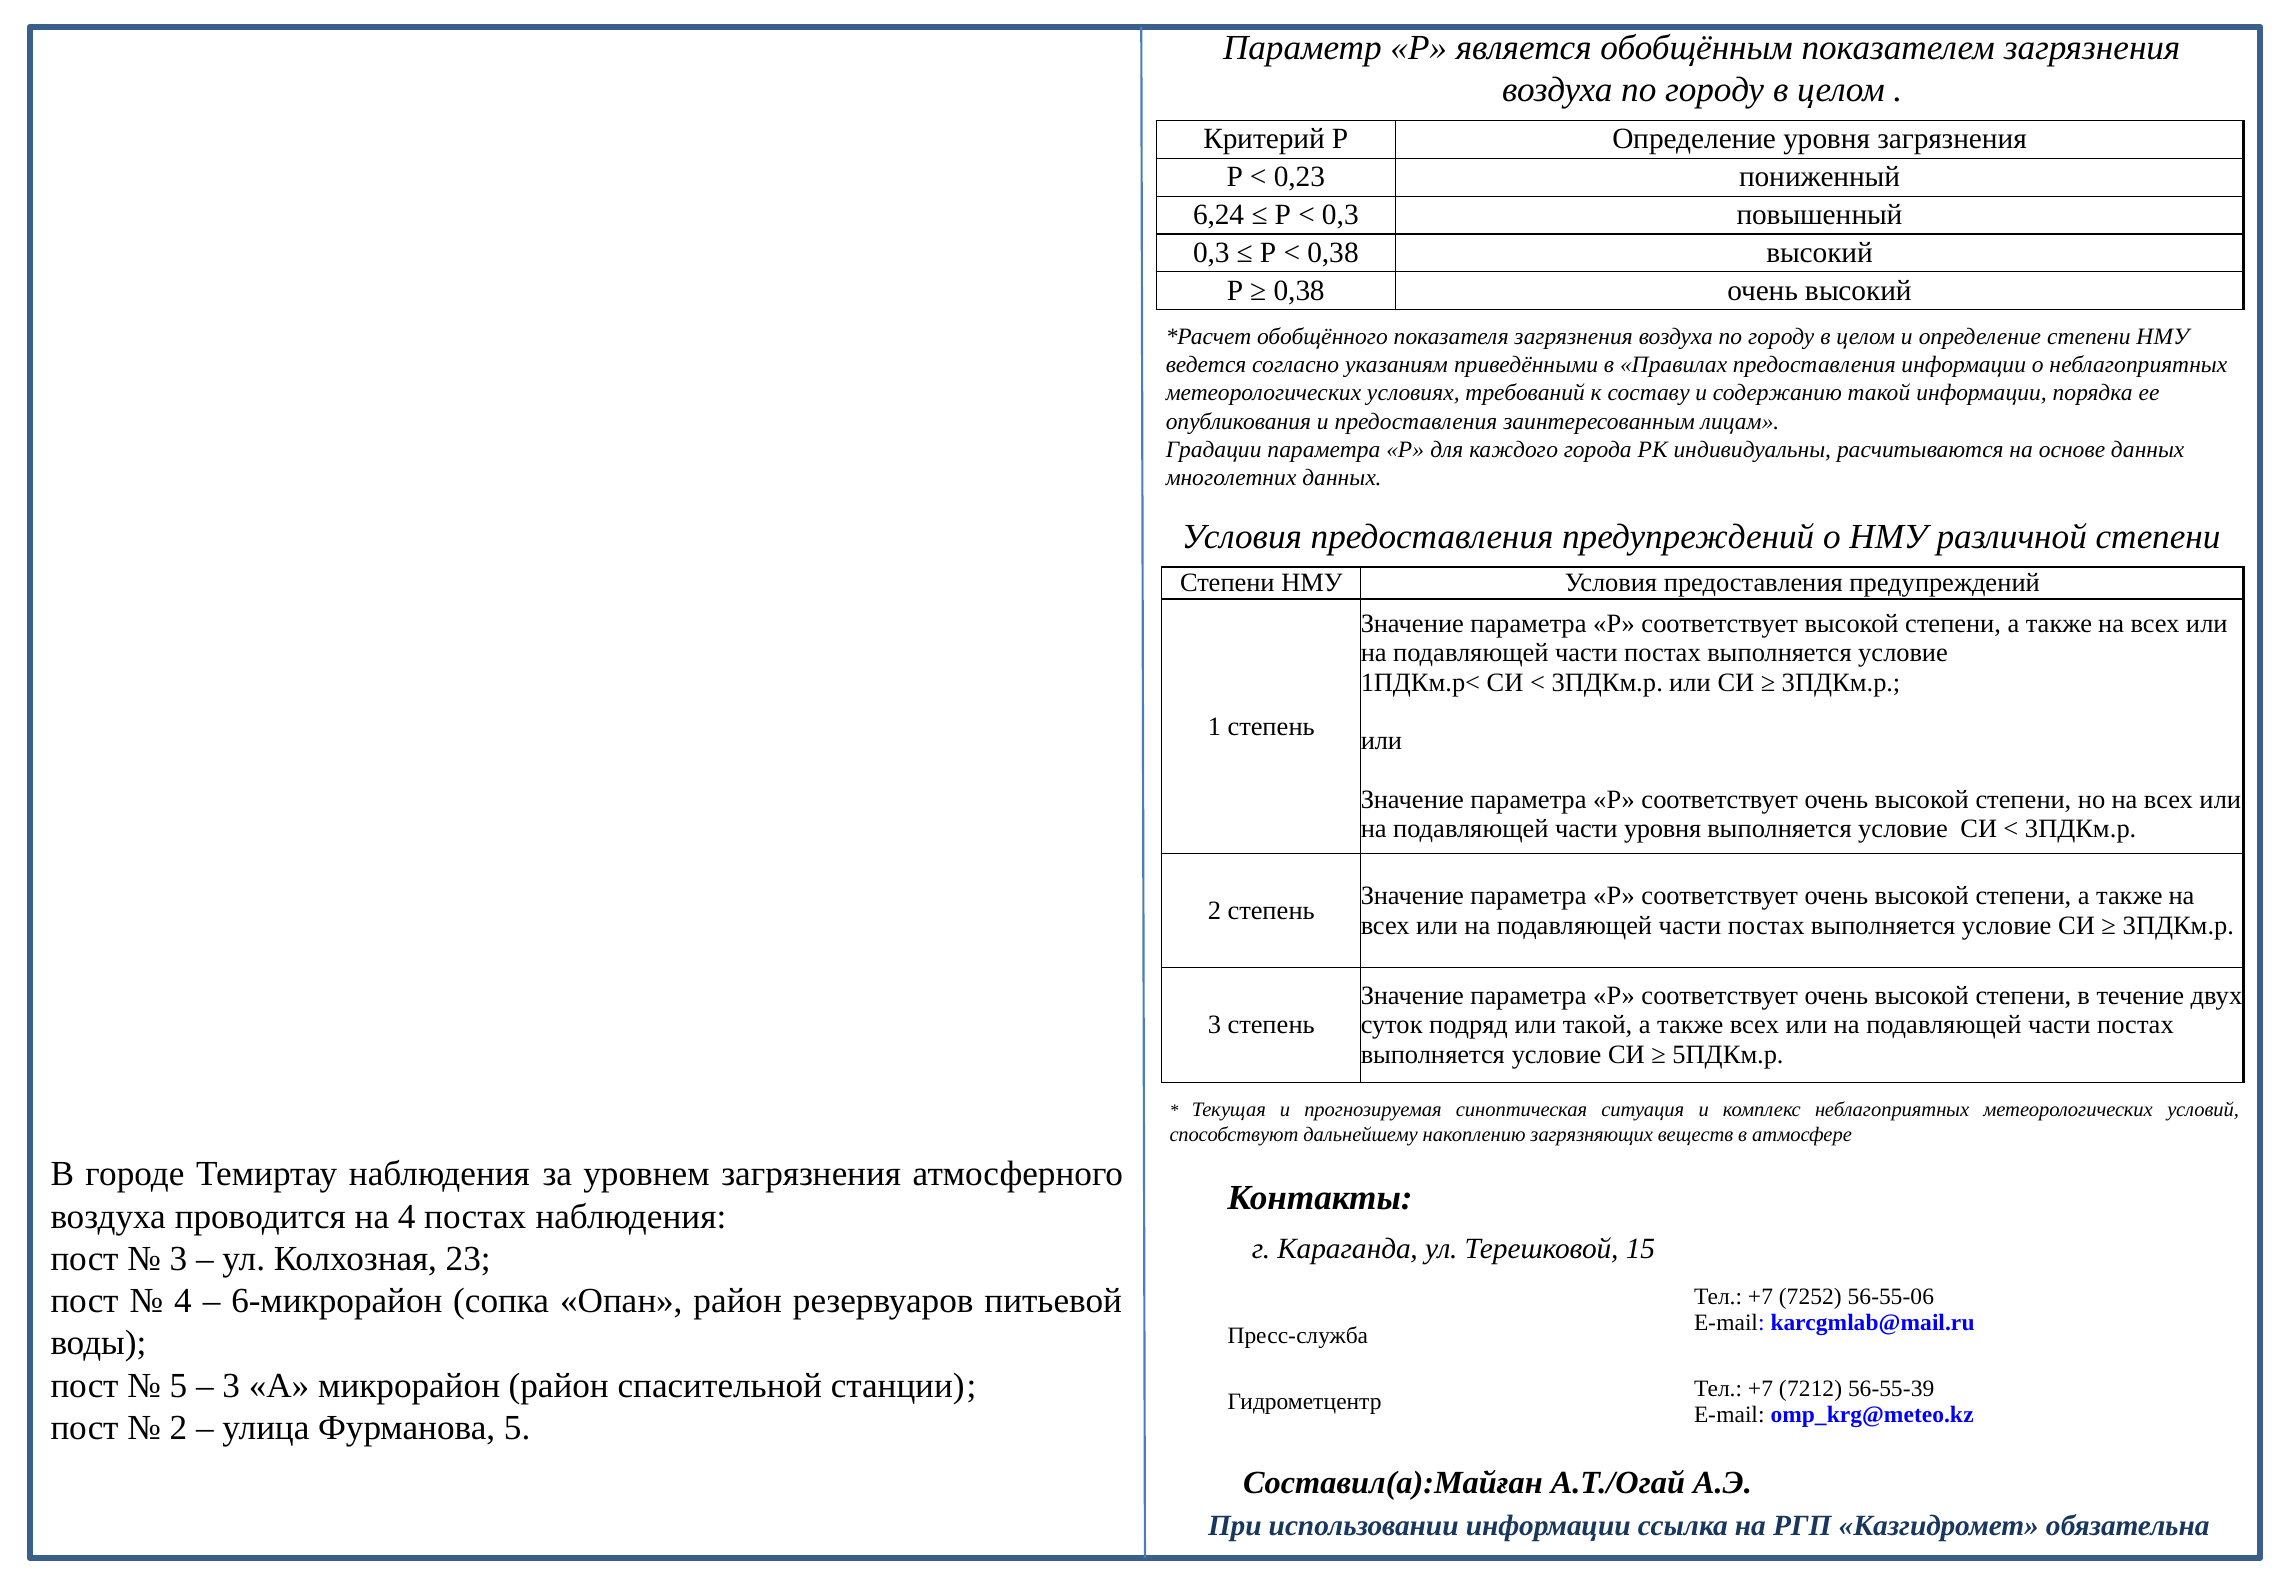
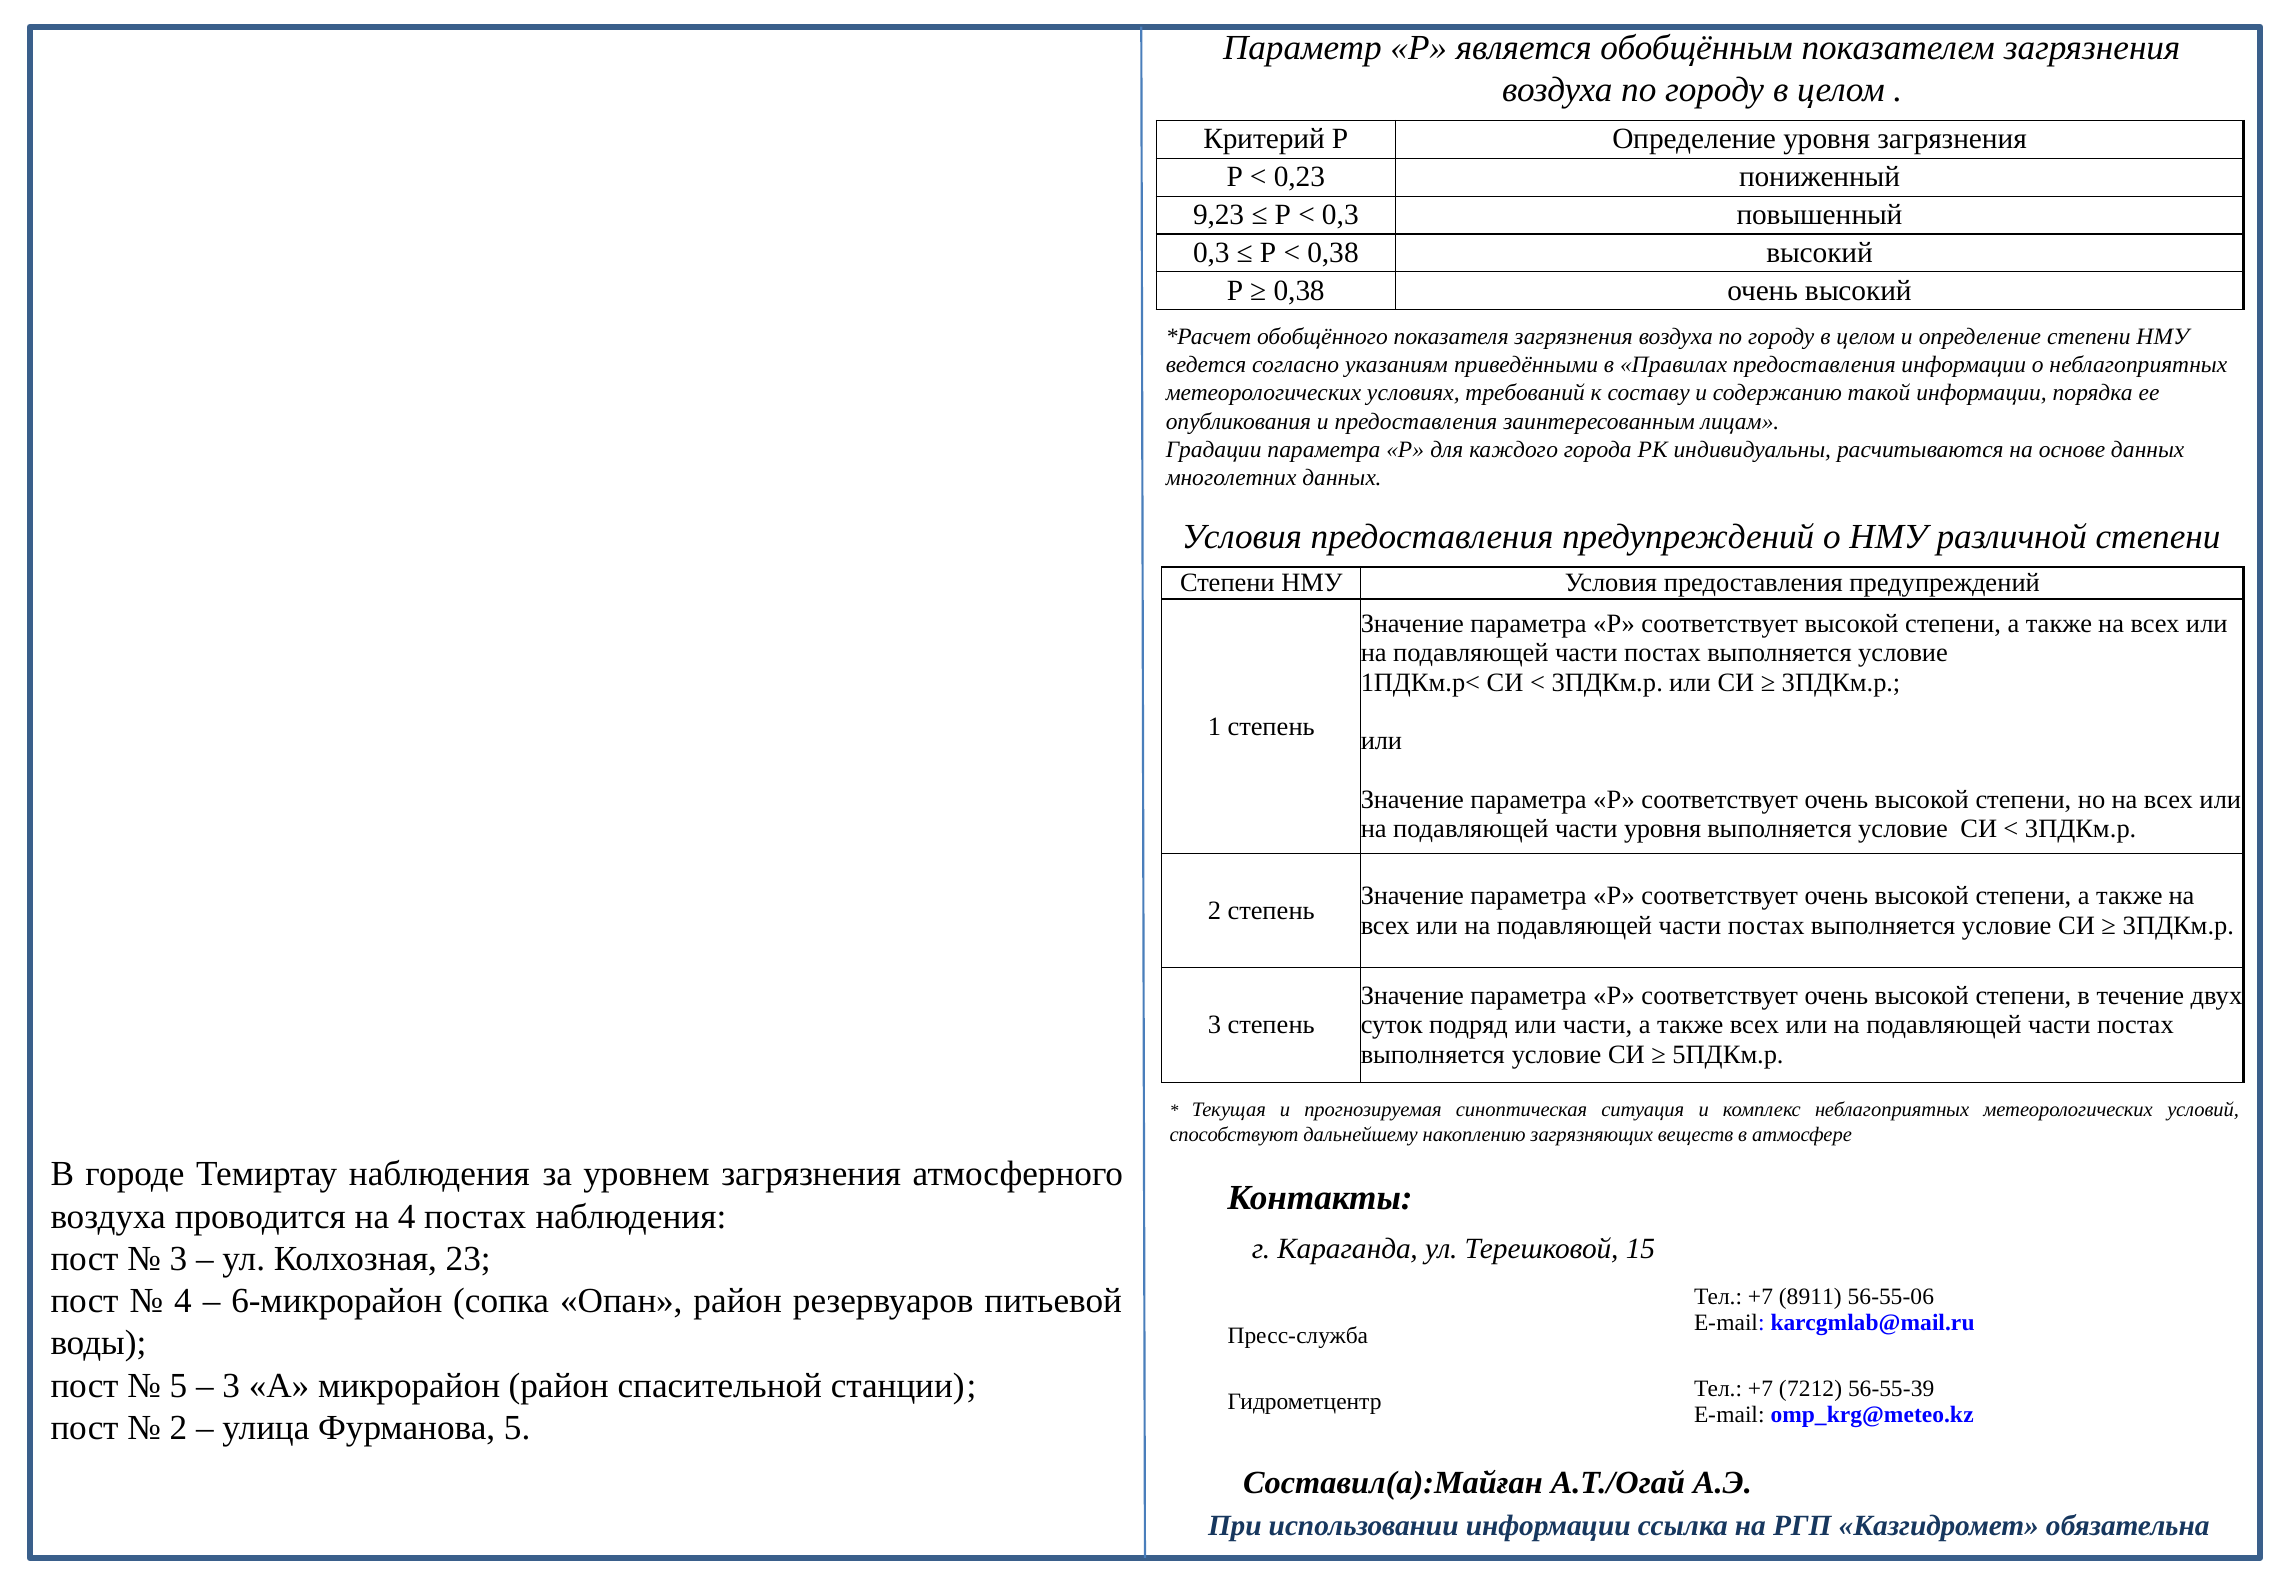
6,24: 6,24 -> 9,23
или такой: такой -> части
7252: 7252 -> 8911
